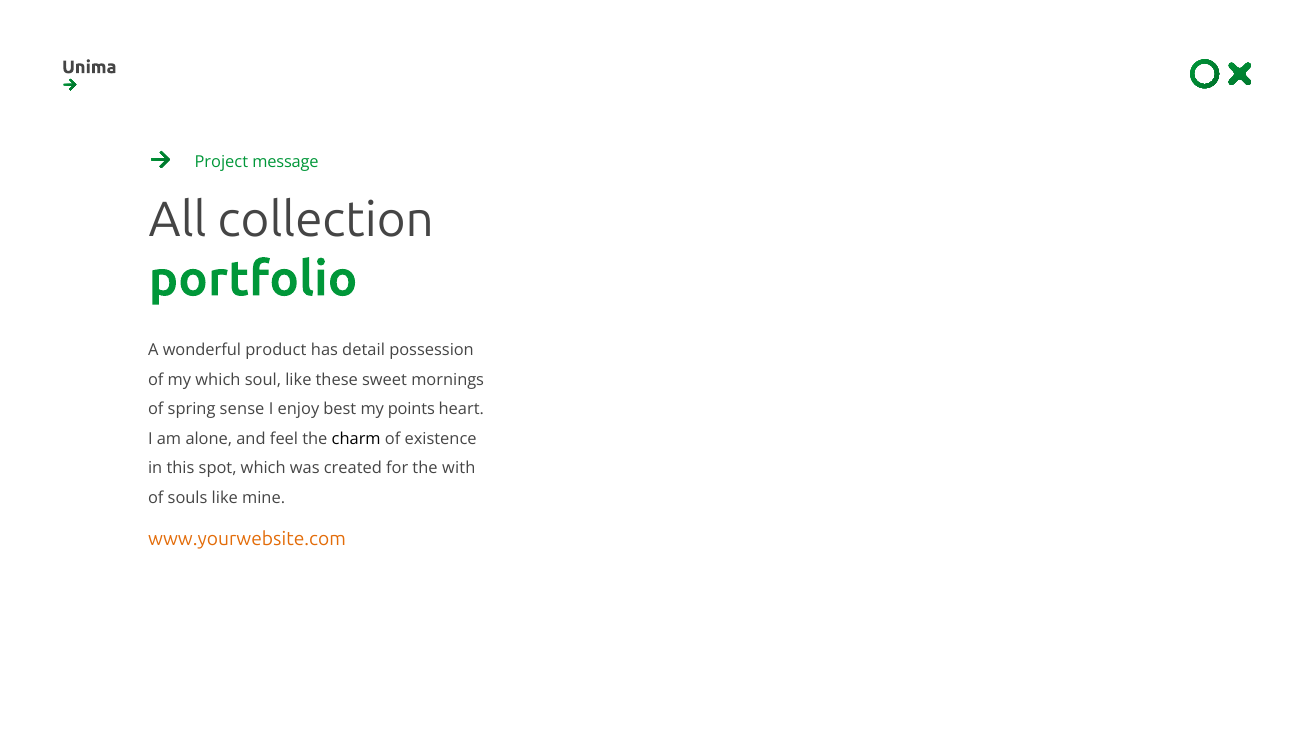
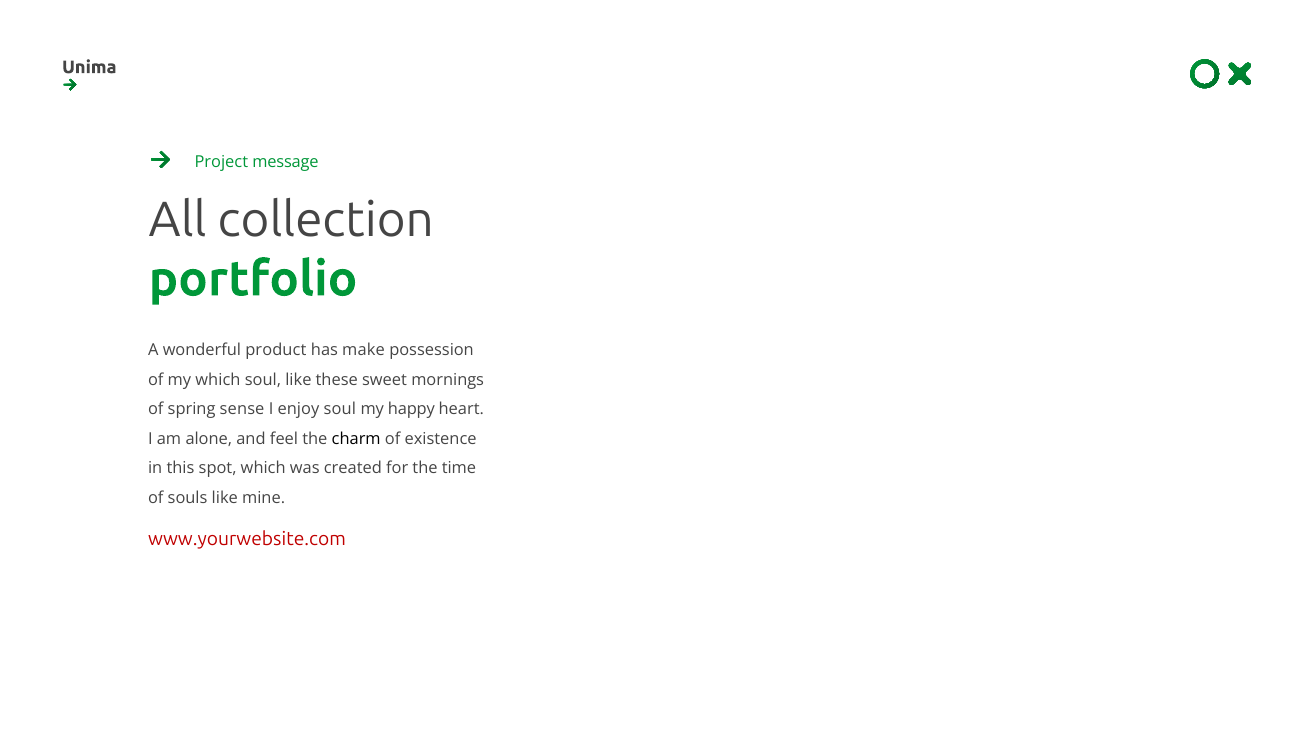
detail: detail -> make
enjoy best: best -> soul
points: points -> happy
with: with -> time
www.yourwebsite.com colour: orange -> red
